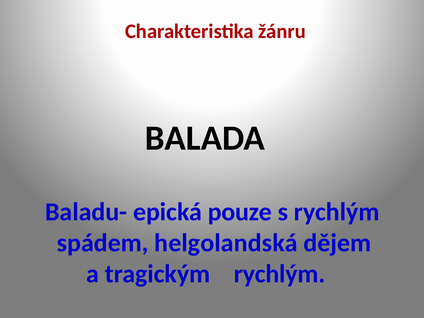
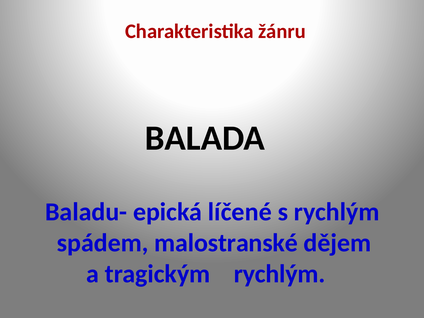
pouze: pouze -> líčené
helgolandská: helgolandská -> malostranské
